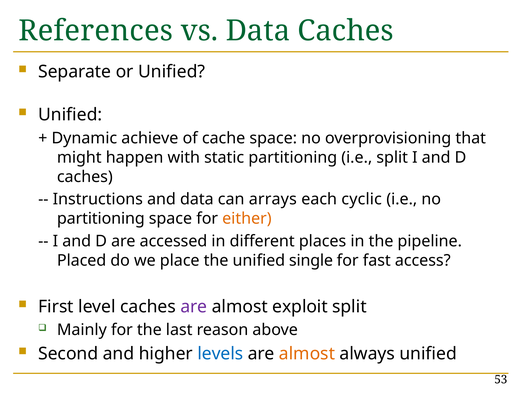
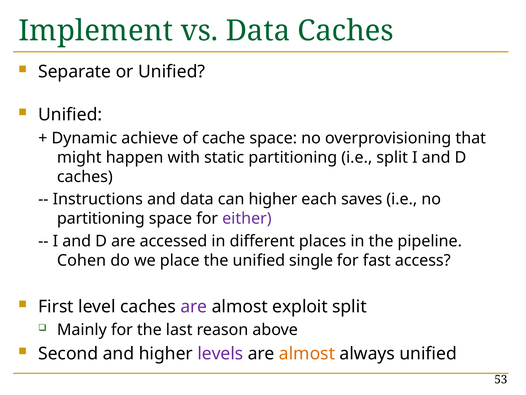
References: References -> Implement
can arrays: arrays -> higher
cyclic: cyclic -> saves
either colour: orange -> purple
Placed: Placed -> Cohen
levels colour: blue -> purple
